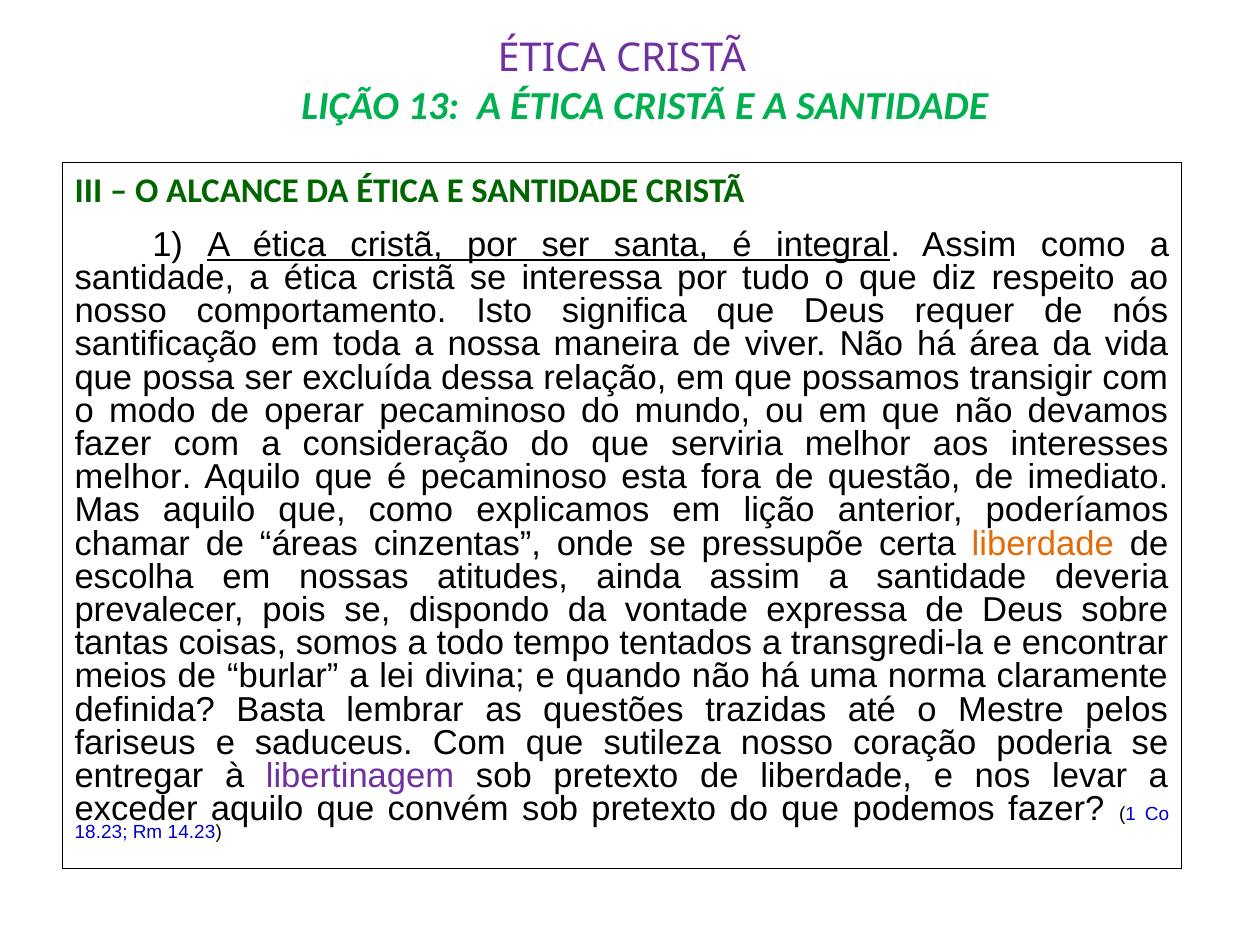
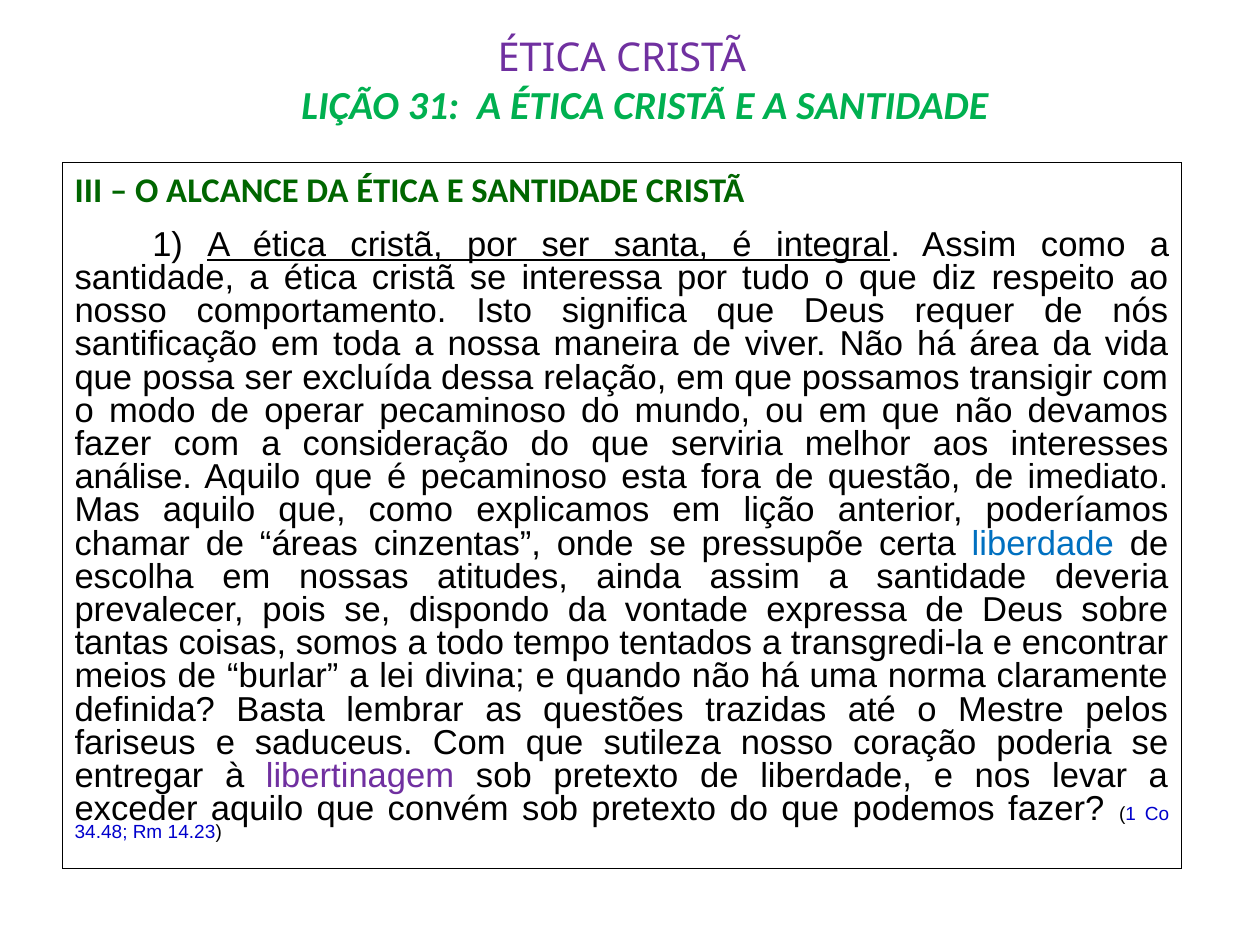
13: 13 -> 31
melhor at (133, 477): melhor -> análise
liberdade at (1043, 544) colour: orange -> blue
18.23: 18.23 -> 34.48
